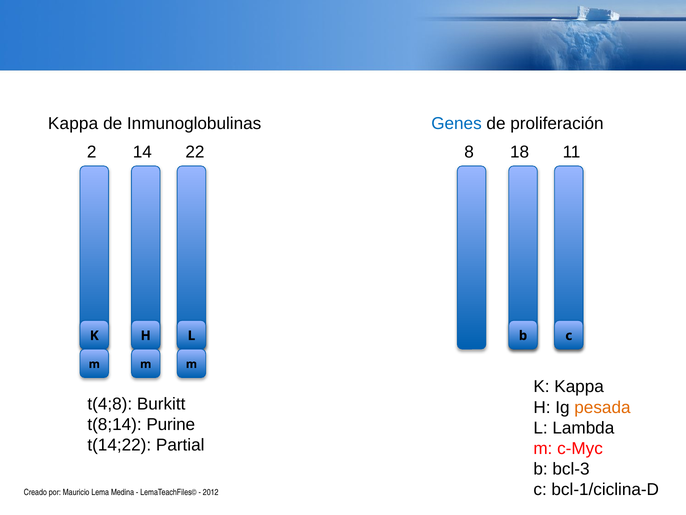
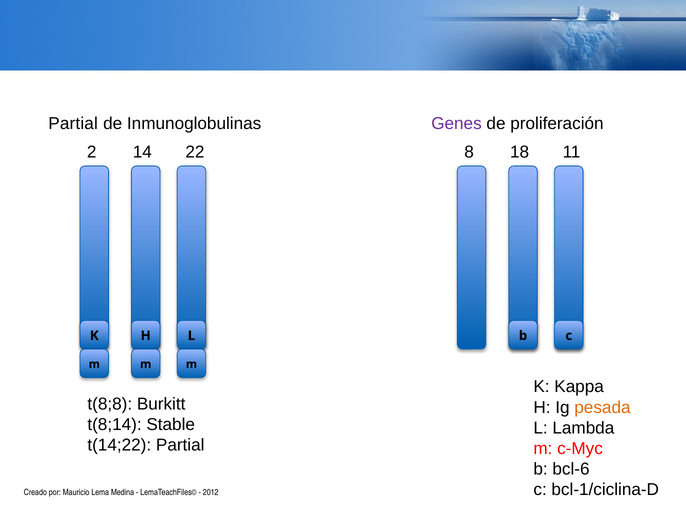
Kappa at (73, 123): Kappa -> Partial
Genes colour: blue -> purple
t(4;8: t(4;8 -> t(8;8
Purine: Purine -> Stable
bcl-3: bcl-3 -> bcl-6
